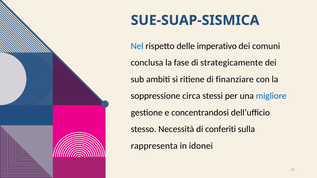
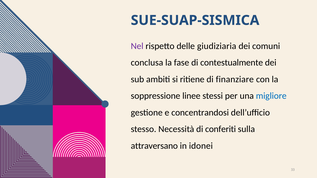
Nel colour: blue -> purple
imperativo: imperativo -> giudiziaria
strategicamente: strategicamente -> contestualmente
circa: circa -> linee
rappresenta: rappresenta -> attraversano
